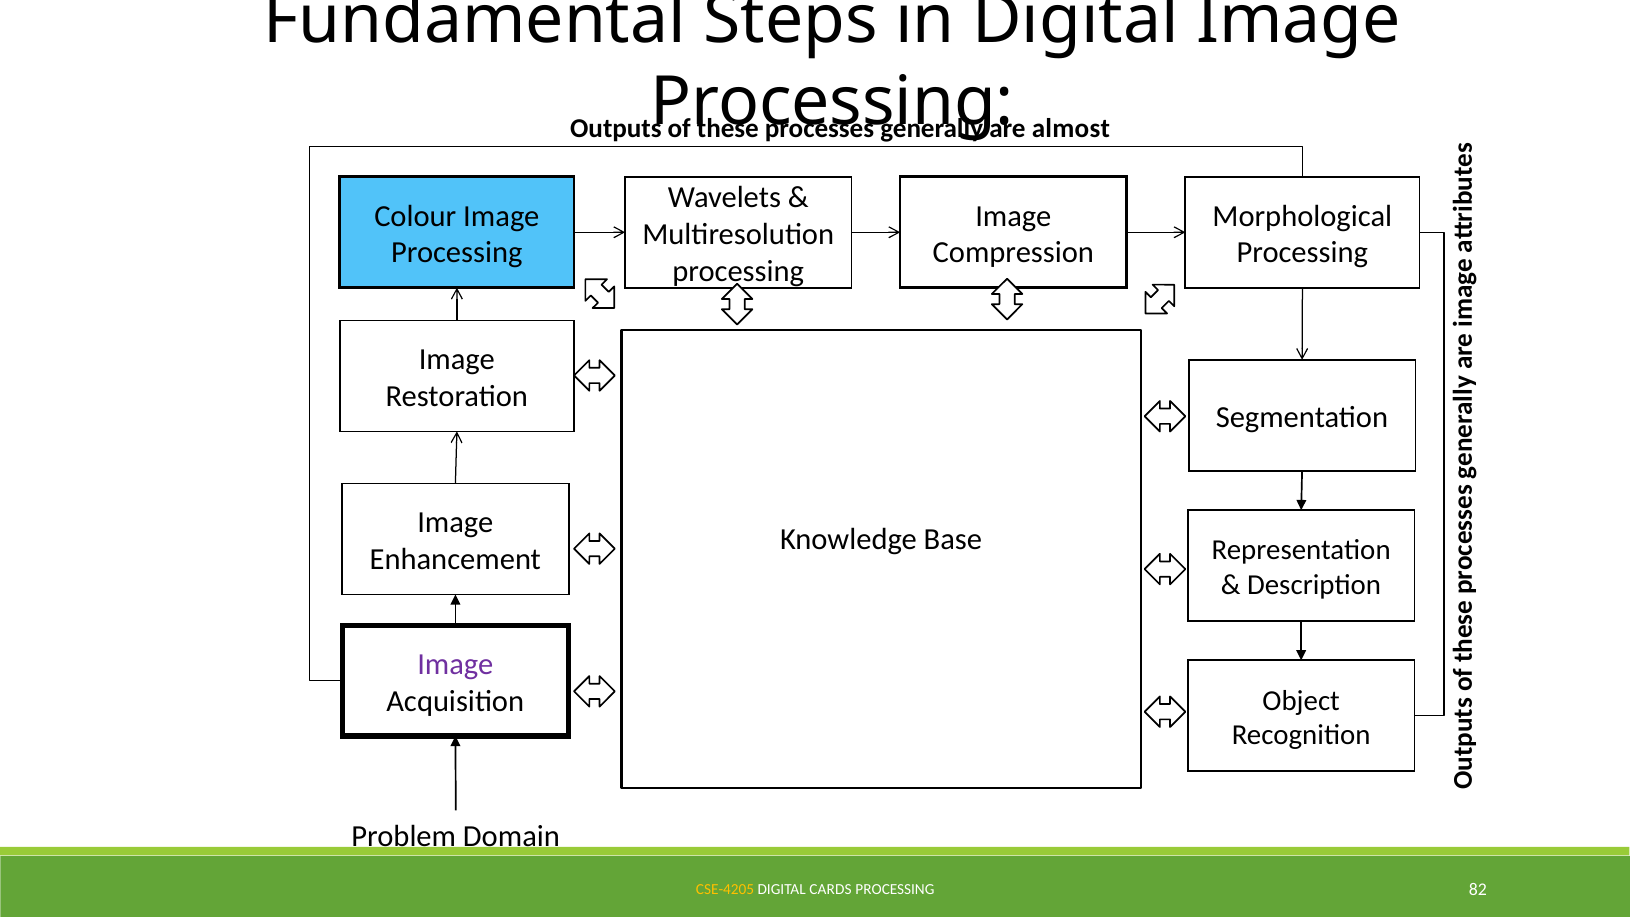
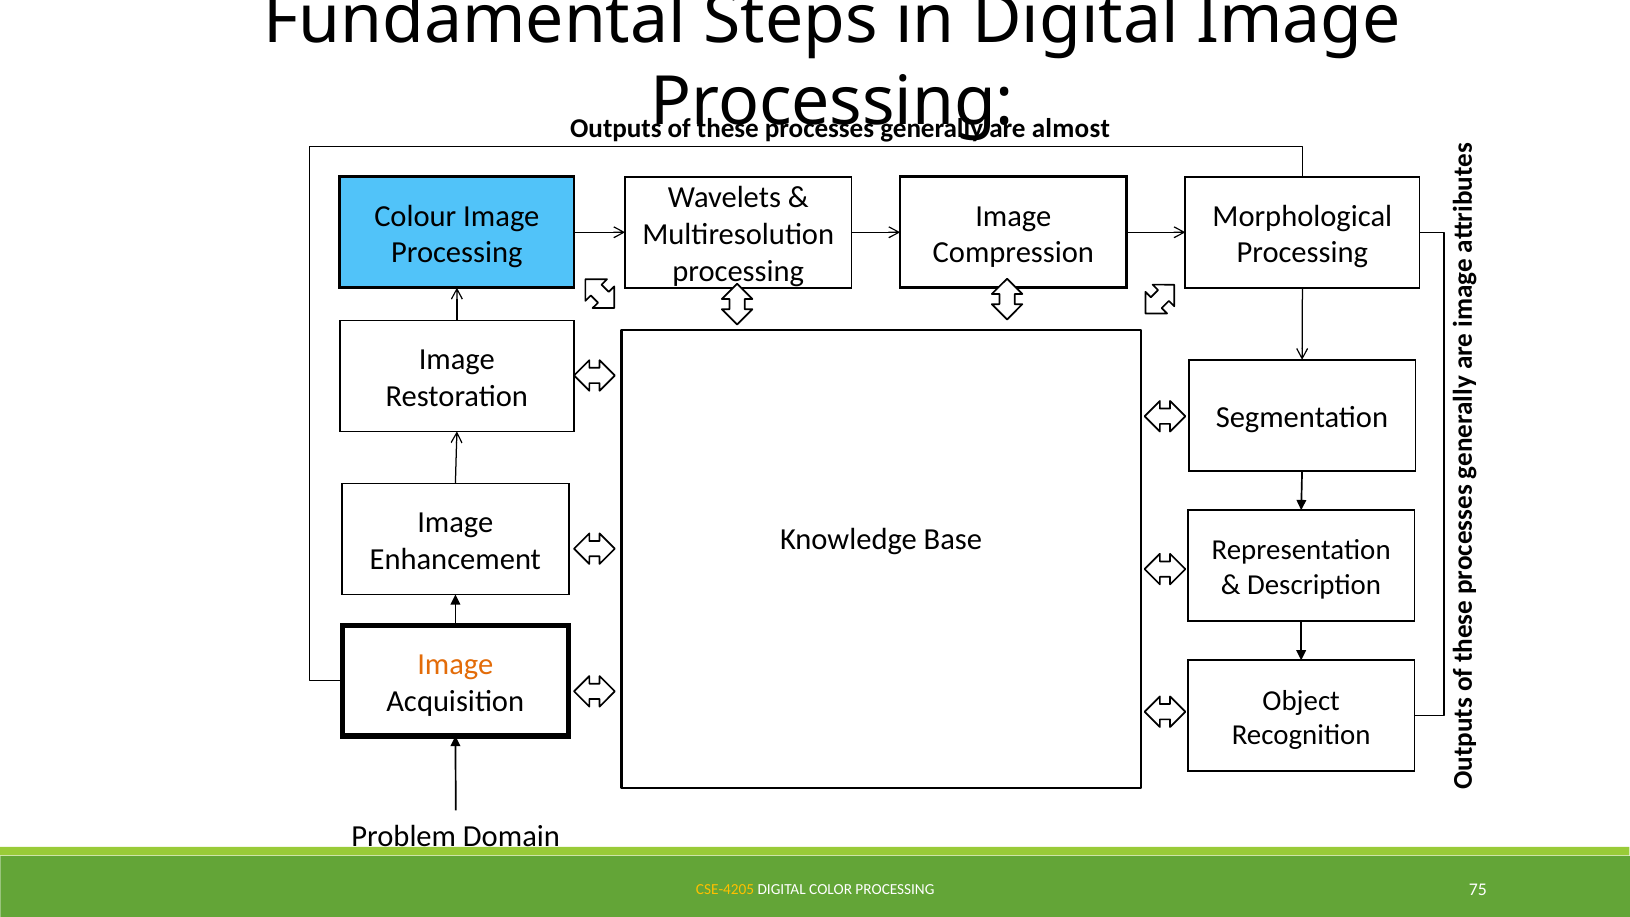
Image at (455, 664) colour: purple -> orange
CARDS: CARDS -> COLOR
82: 82 -> 75
